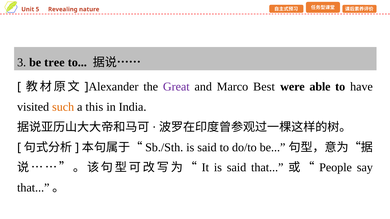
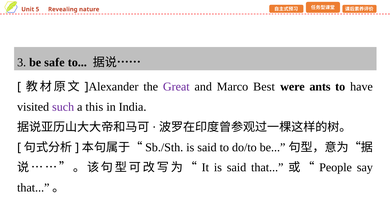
tree: tree -> safe
able: able -> ants
such colour: orange -> purple
